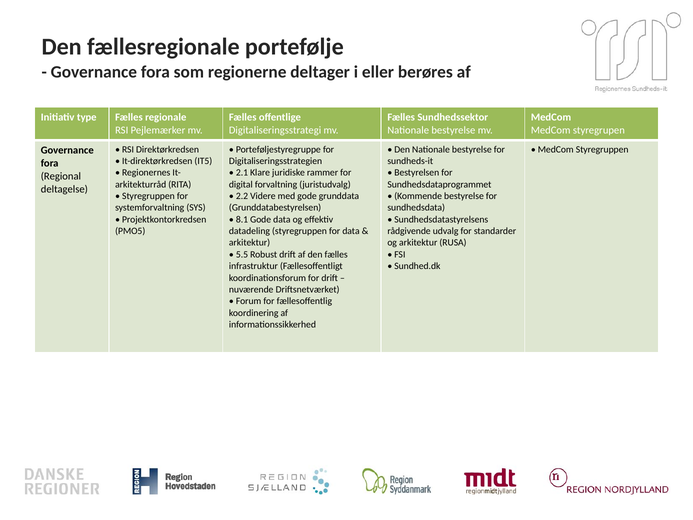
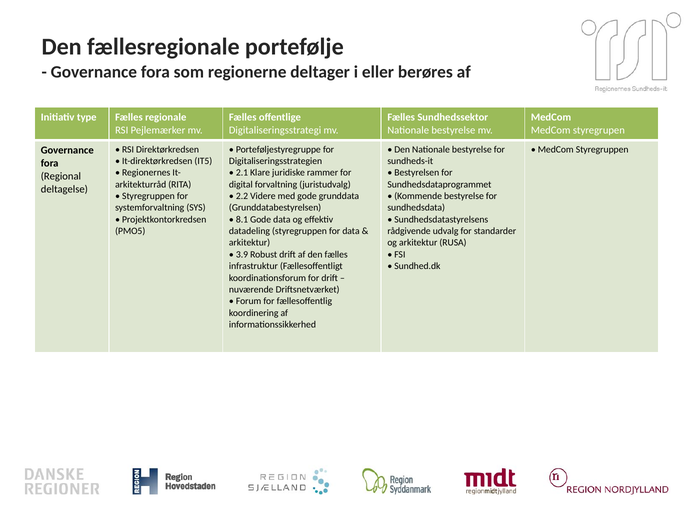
5.5: 5.5 -> 3.9
